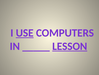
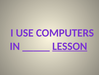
USE underline: present -> none
